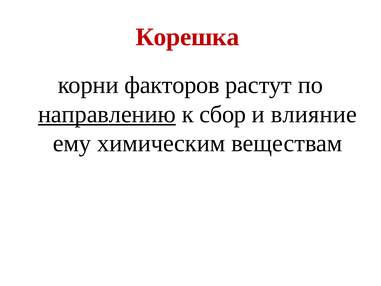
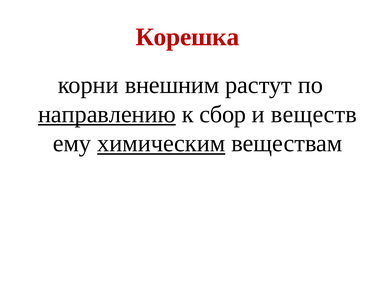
факторов: факторов -> внешним
влияние: влияние -> веществ
химическим underline: none -> present
